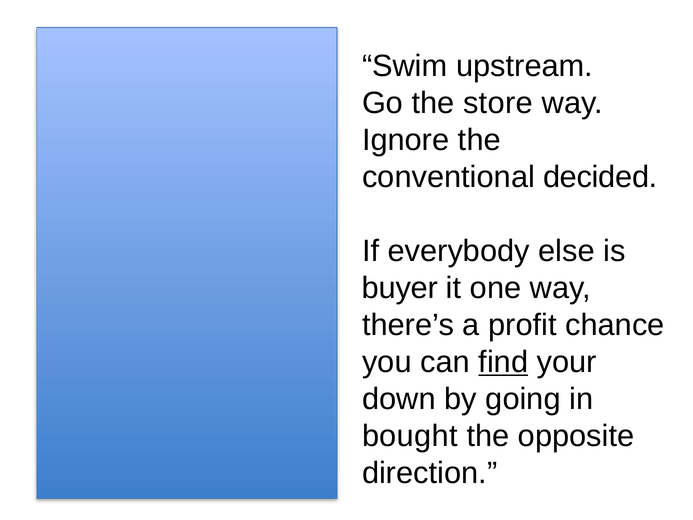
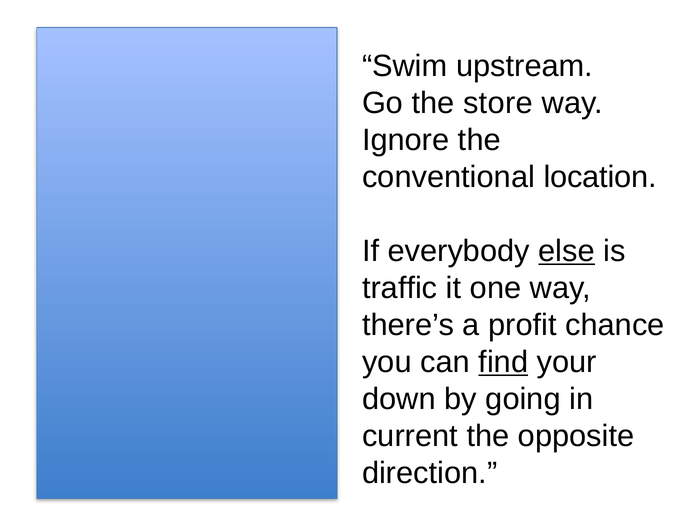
decided: decided -> location
else underline: none -> present
buyer: buyer -> traffic
bought: bought -> current
